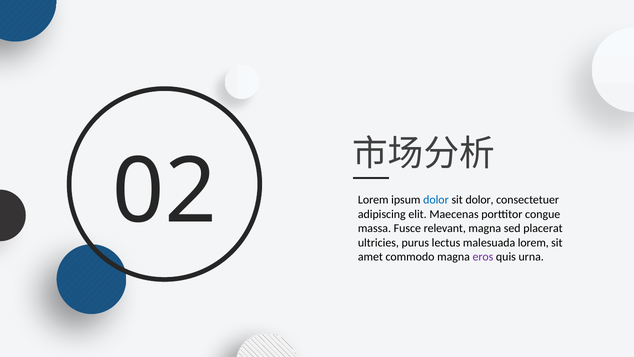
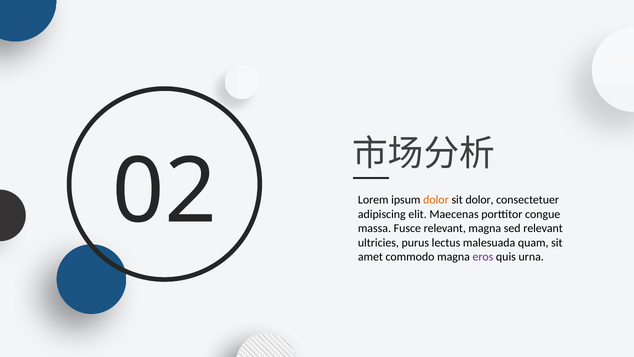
dolor at (436, 200) colour: blue -> orange
sed placerat: placerat -> relevant
malesuada lorem: lorem -> quam
